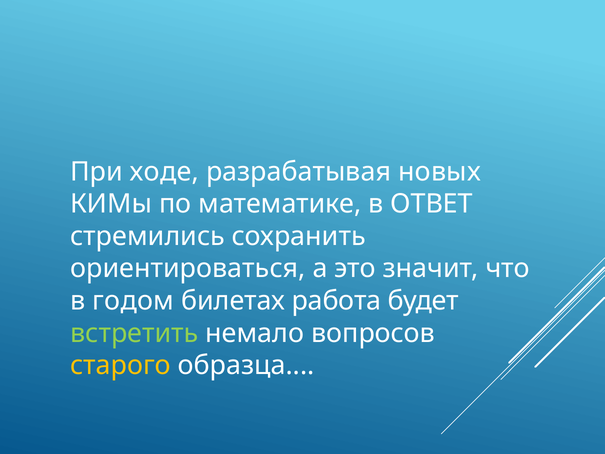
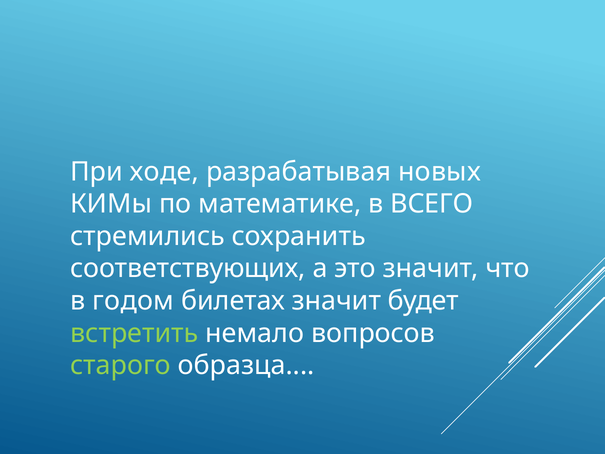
ОТВЕТ: ОТВЕТ -> ВСЕГО
ориентироваться: ориентироваться -> соответствующих
билетах работа: работа -> значит
старого colour: yellow -> light green
